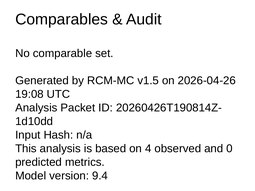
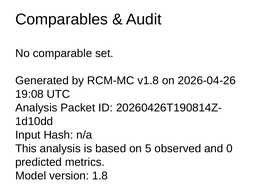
v1.5: v1.5 -> v1.8
4: 4 -> 5
9.4: 9.4 -> 1.8
